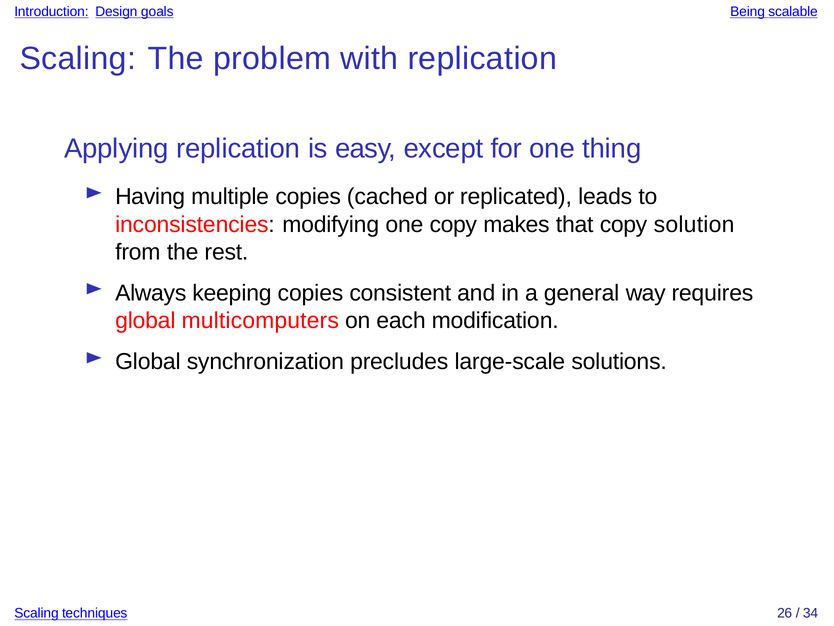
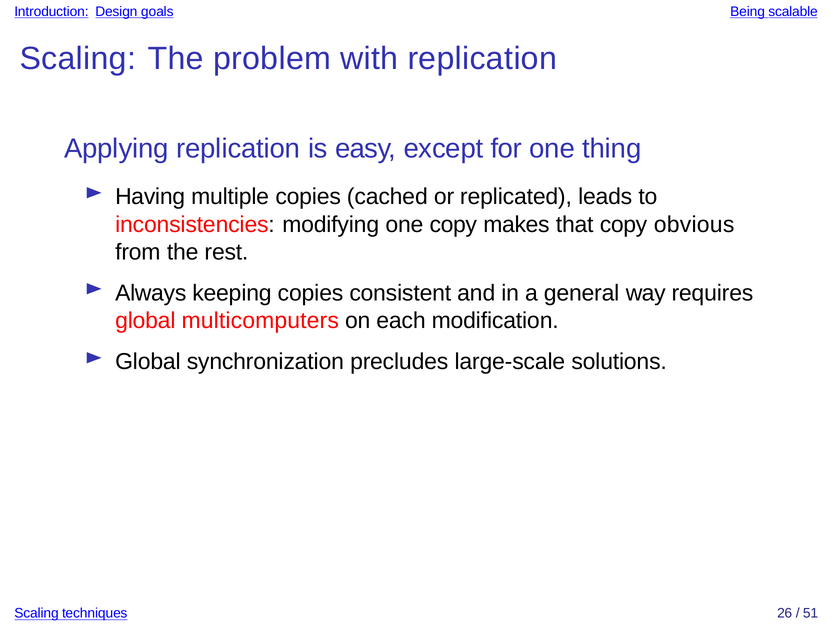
solution: solution -> obvious
34: 34 -> 51
